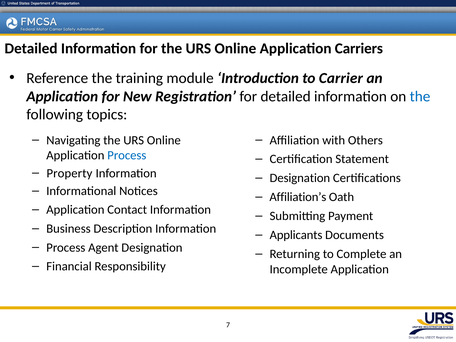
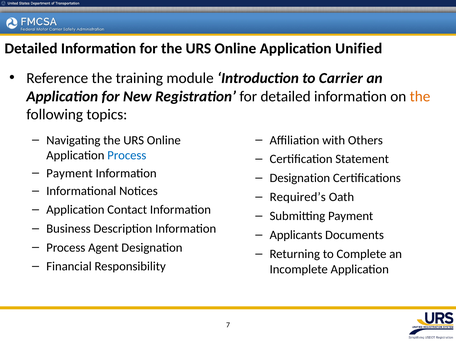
Carriers: Carriers -> Unified
the at (420, 96) colour: blue -> orange
Property at (69, 173): Property -> Payment
Affiliation’s: Affiliation’s -> Required’s
